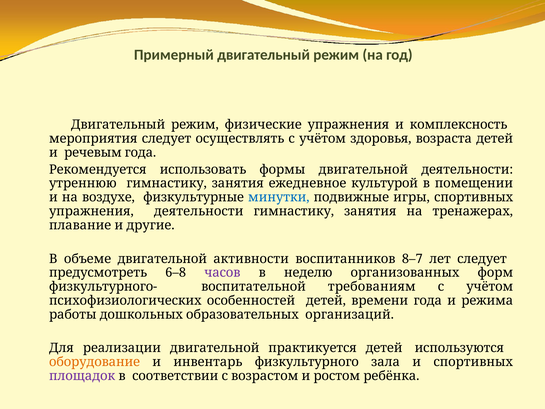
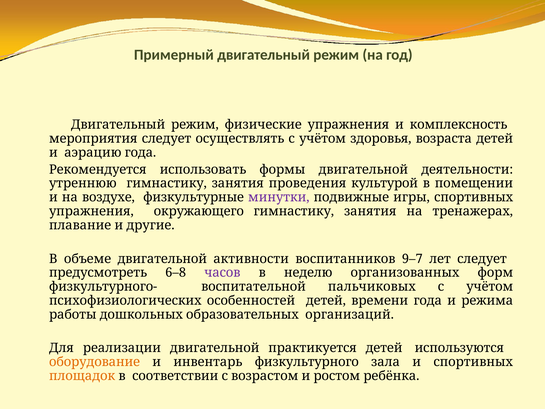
речевым: речевым -> аэрацию
ежедневное: ежедневное -> проведения
минутки colour: blue -> purple
упражнения деятельности: деятельности -> окружающего
8–7: 8–7 -> 9–7
требованиям: требованиям -> пальчиковых
площадок colour: purple -> orange
